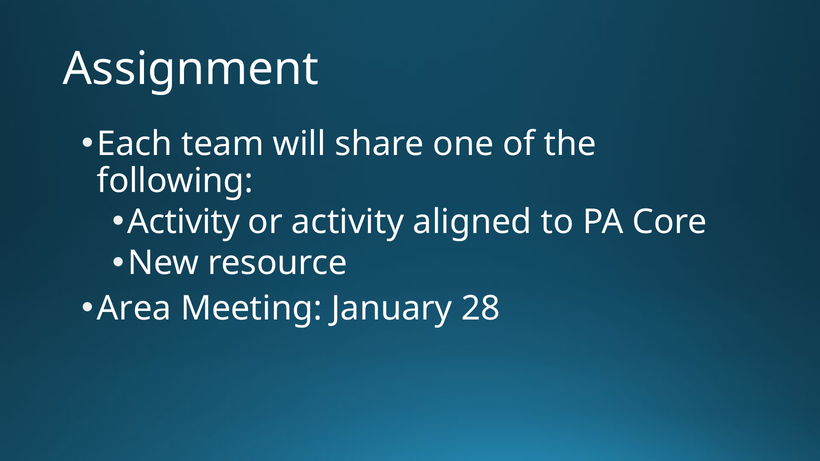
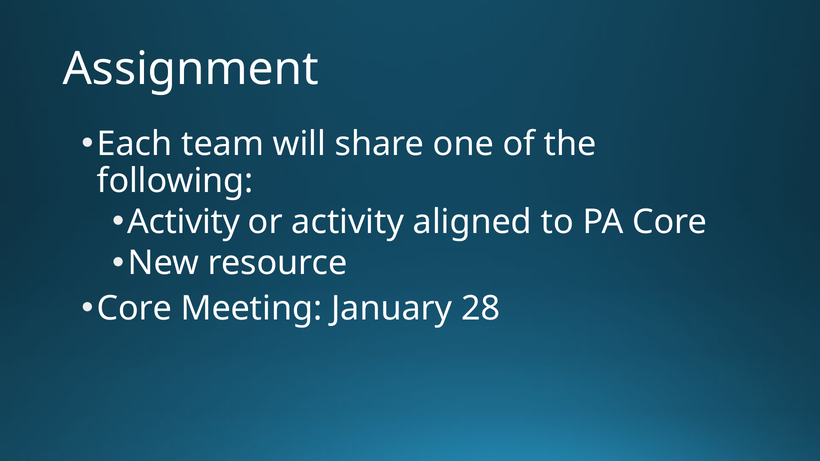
Area at (134, 309): Area -> Core
